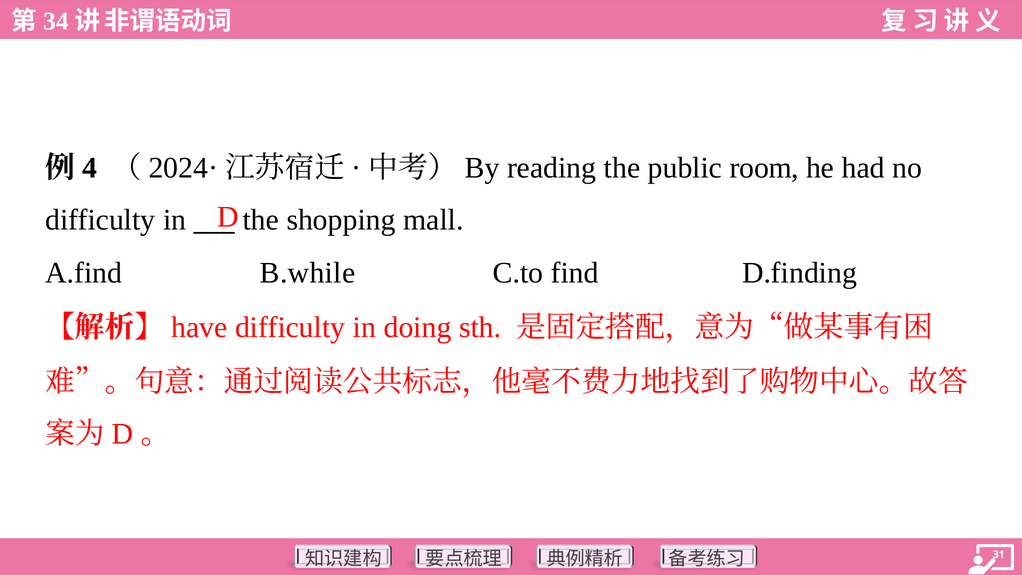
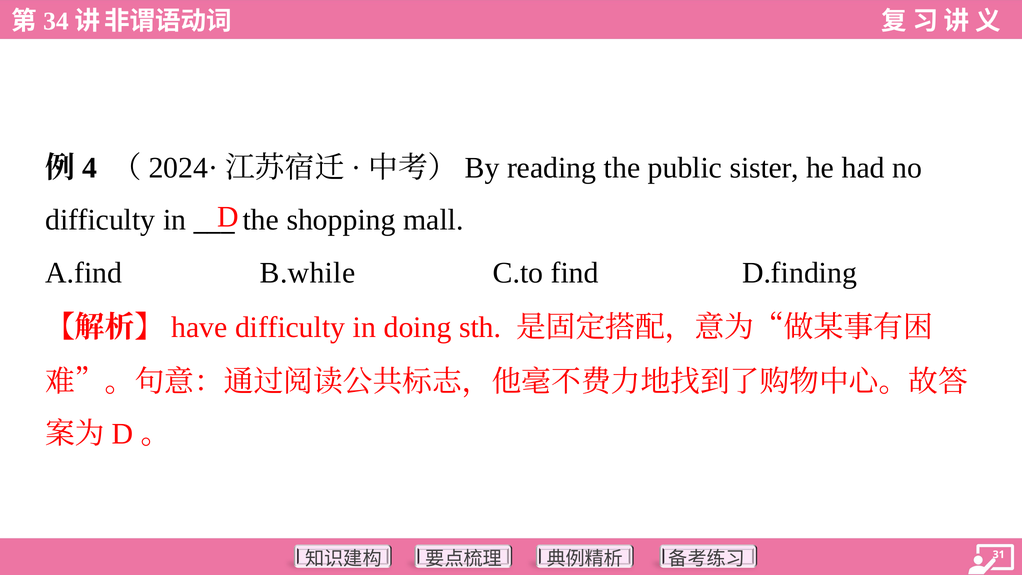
room: room -> sister
